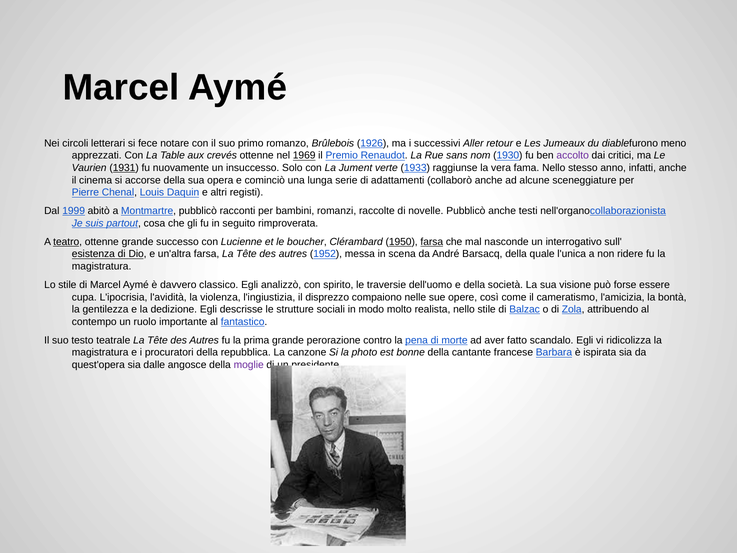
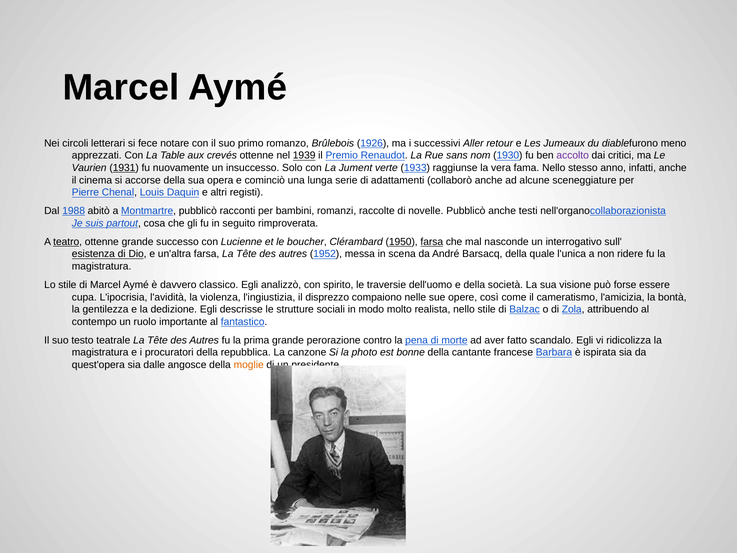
1969: 1969 -> 1939
1999: 1999 -> 1988
moglie colour: purple -> orange
